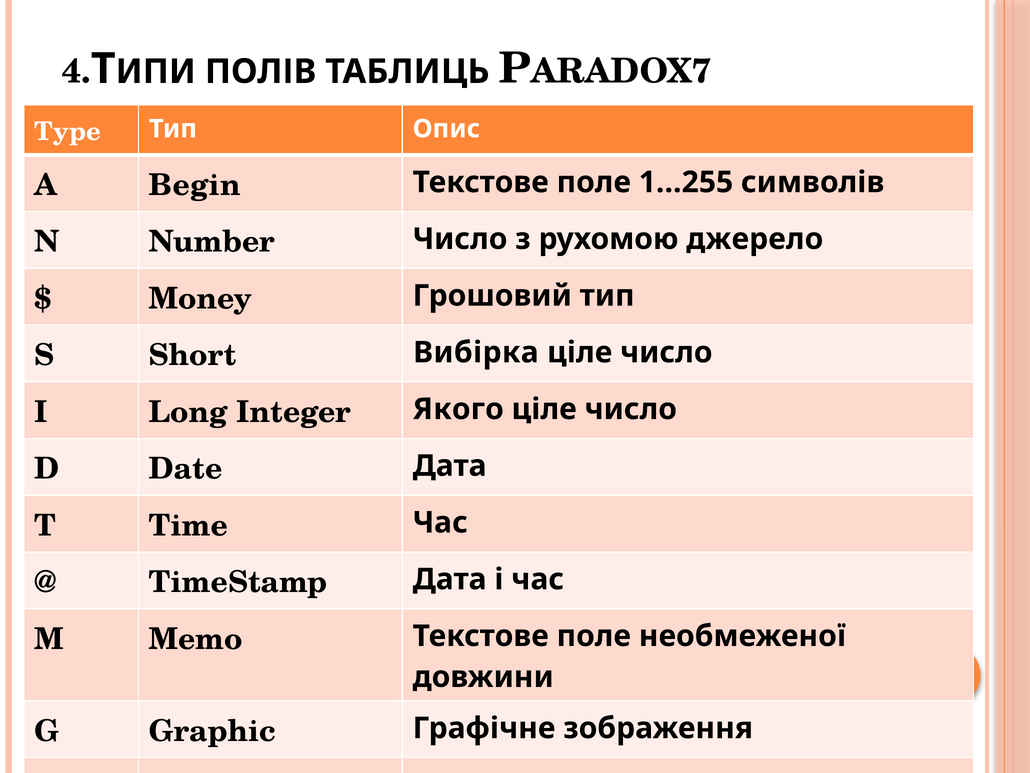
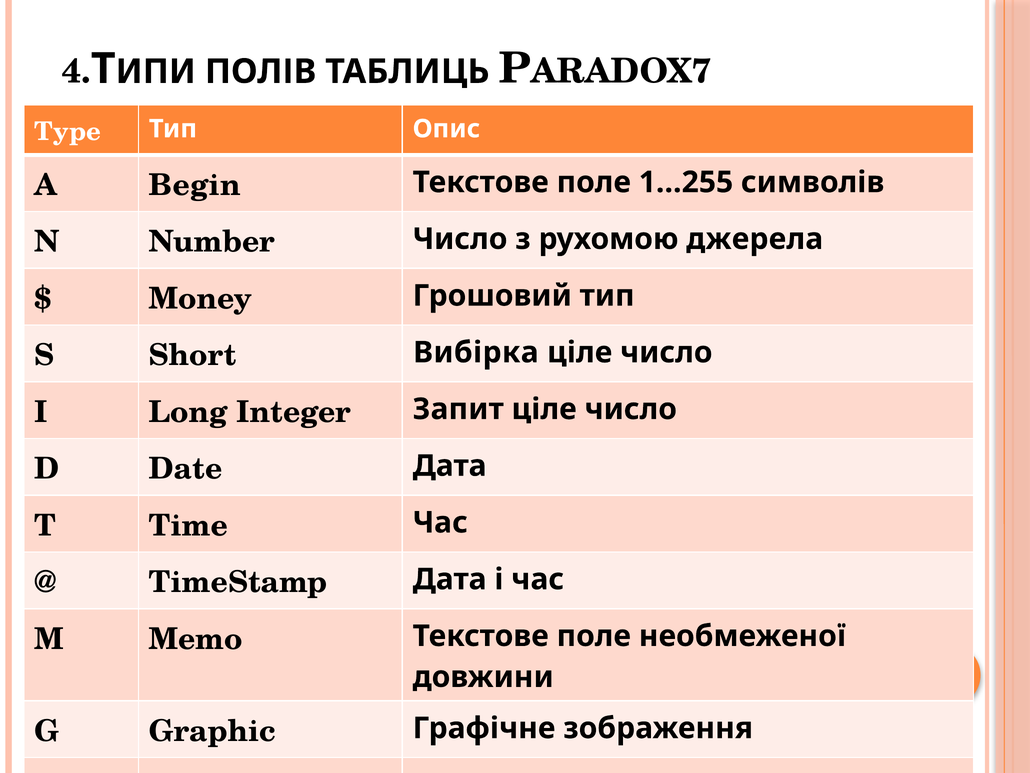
джерело: джерело -> джерела
Якого: Якого -> Запит
